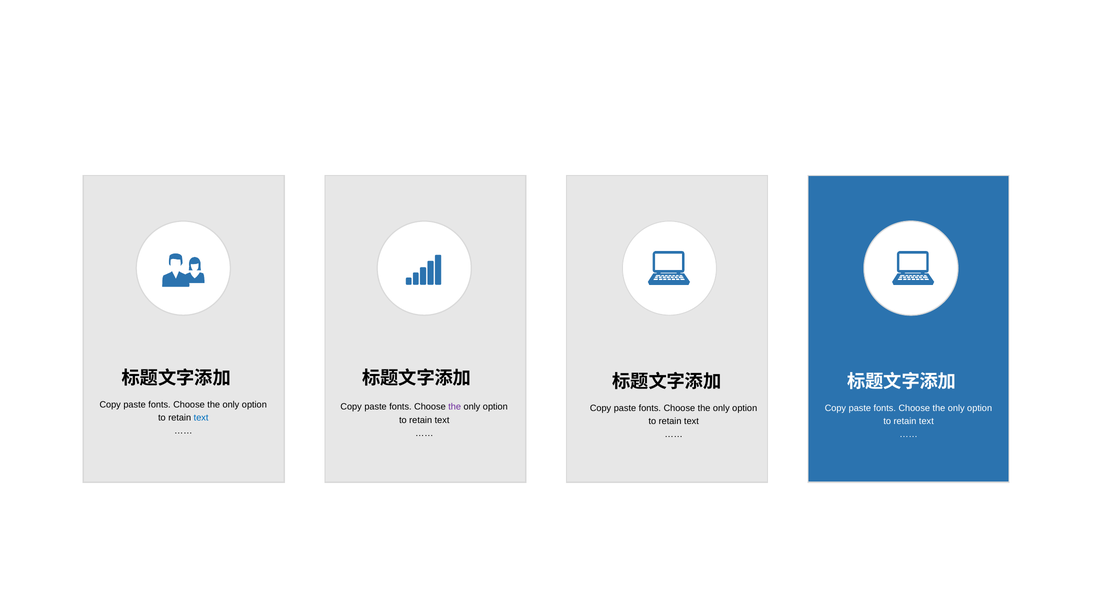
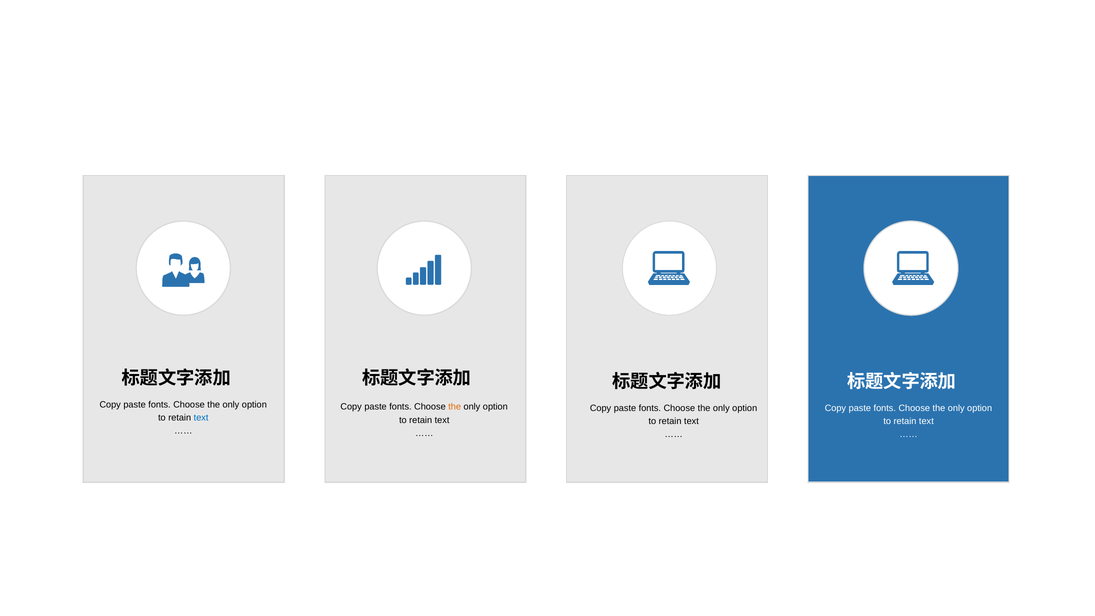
the at (455, 407) colour: purple -> orange
